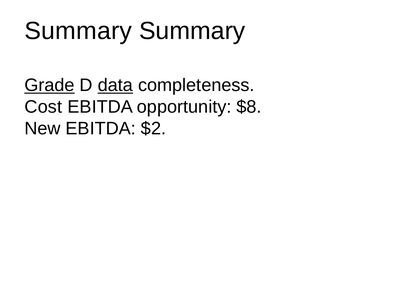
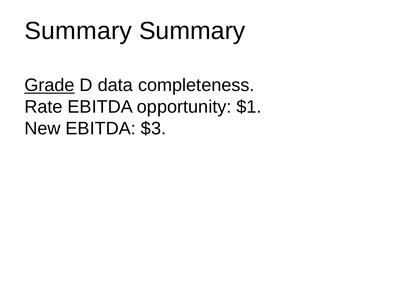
data underline: present -> none
Cost: Cost -> Rate
$8: $8 -> $1
$2: $2 -> $3
